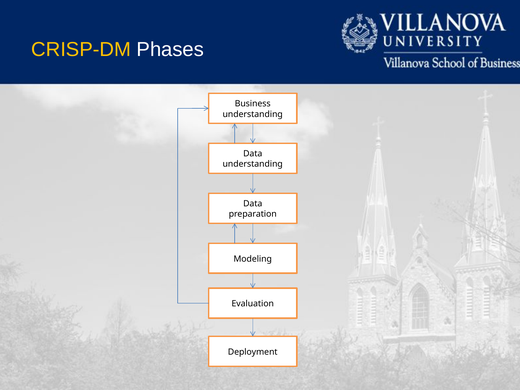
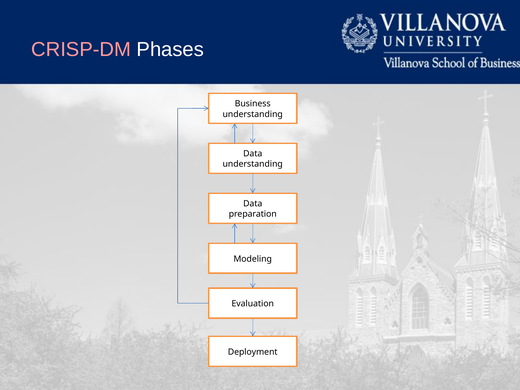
CRISP-DM colour: yellow -> pink
